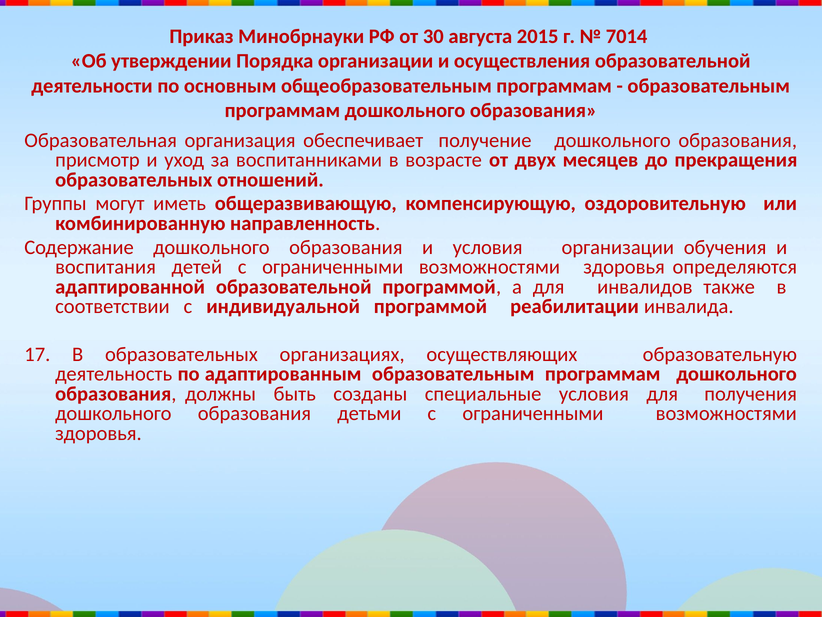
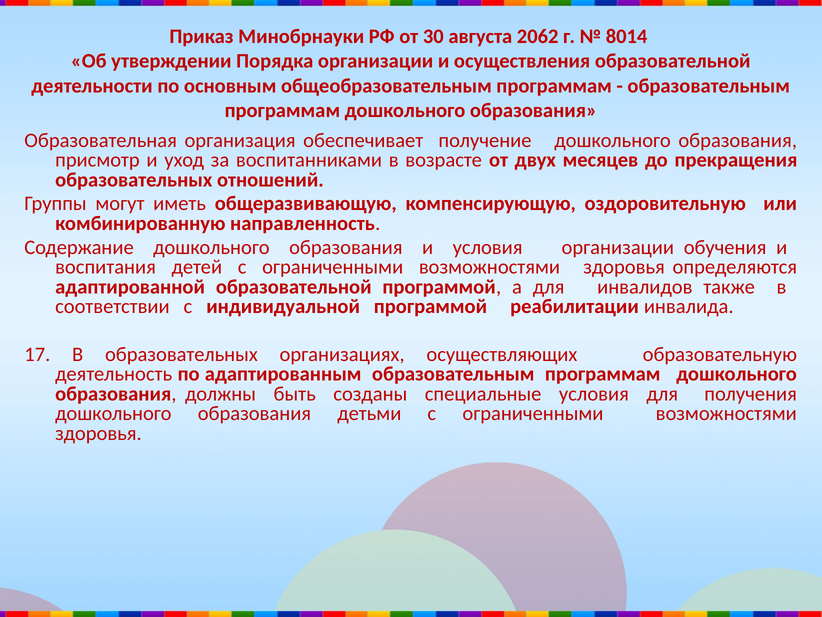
2015: 2015 -> 2062
7014: 7014 -> 8014
